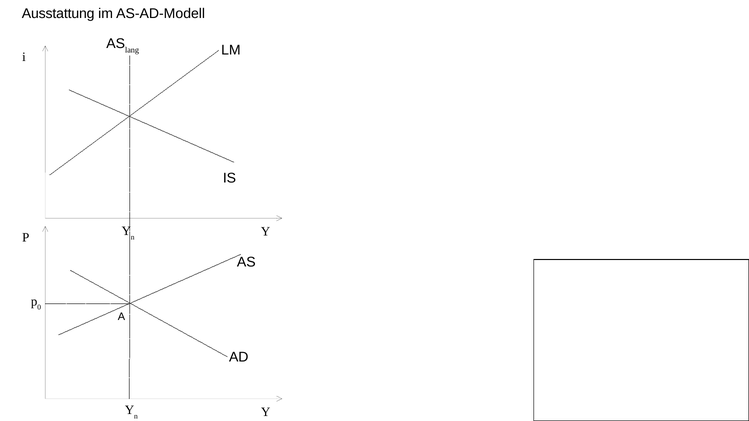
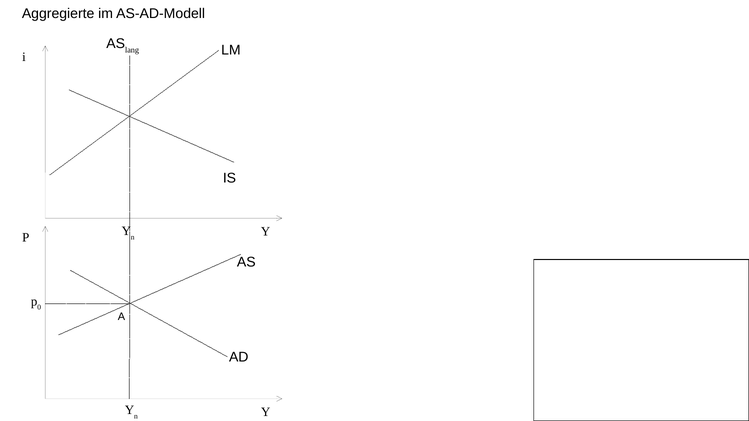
Ausstattung: Ausstattung -> Aggregierte
